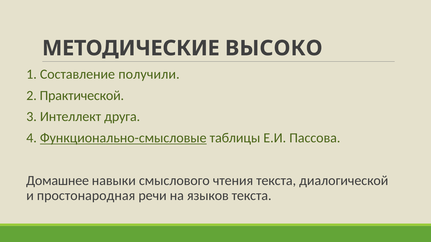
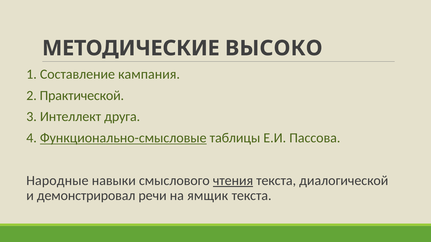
получили: получили -> кампания
Домашнее: Домашнее -> Народные
чтения underline: none -> present
простонародная: простонародная -> демонстрировал
языков: языков -> ямщик
